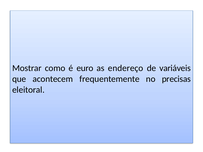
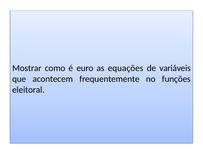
endereço: endereço -> equações
precisas: precisas -> funções
